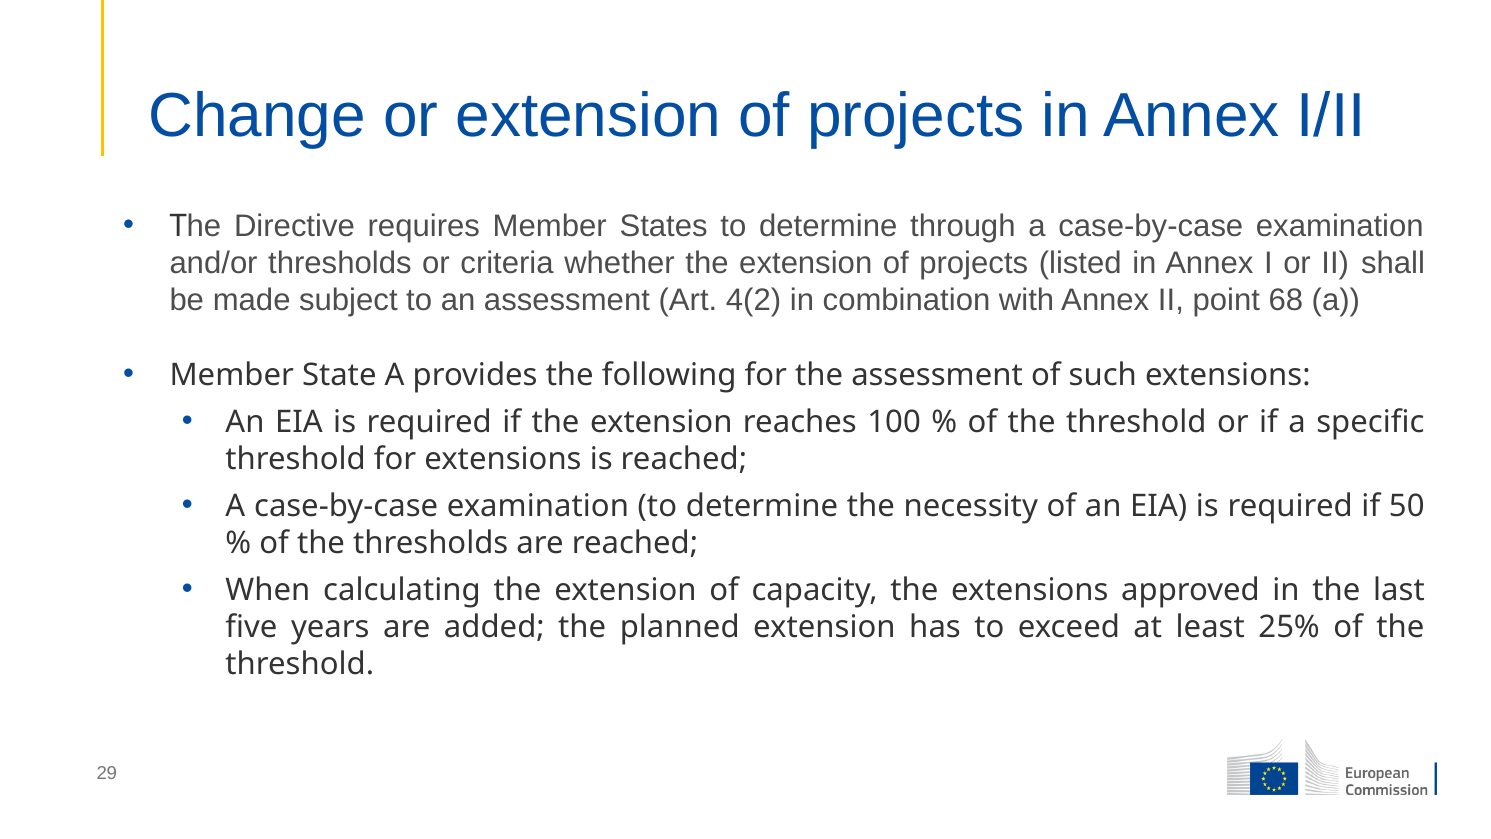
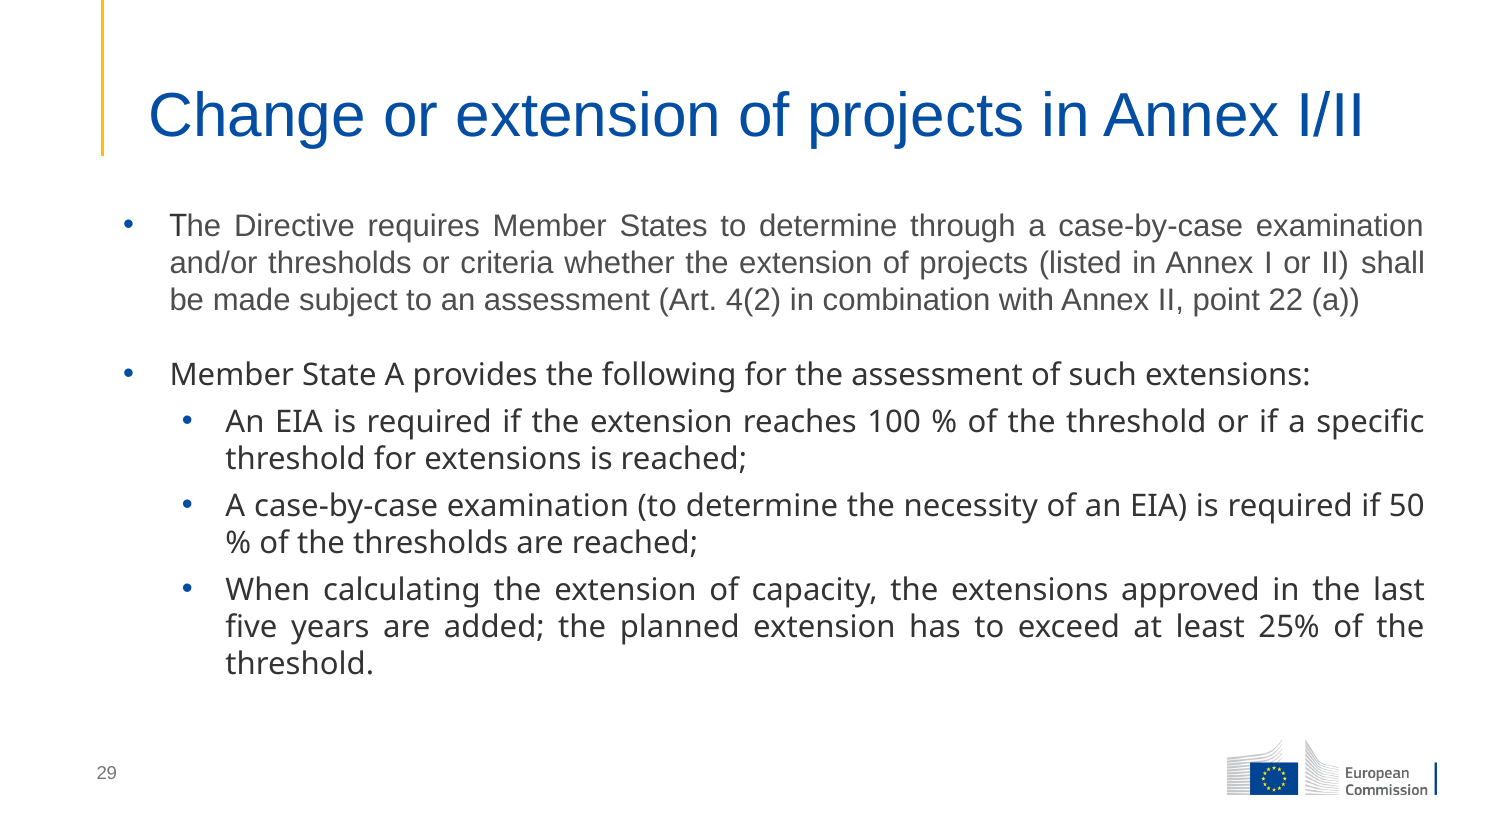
68: 68 -> 22
